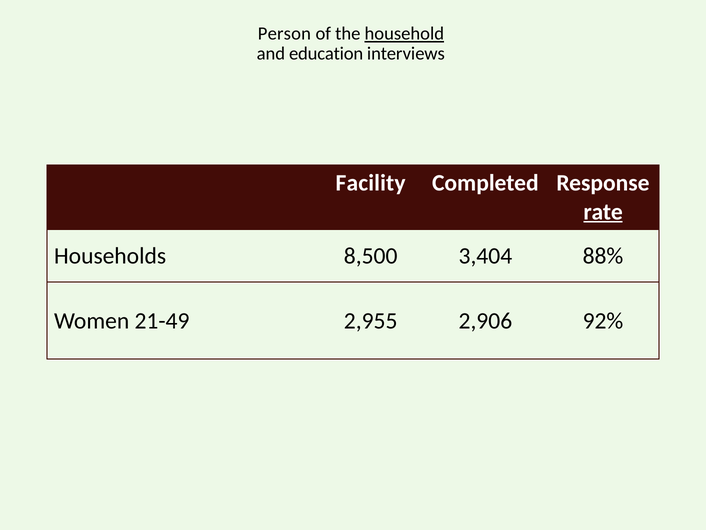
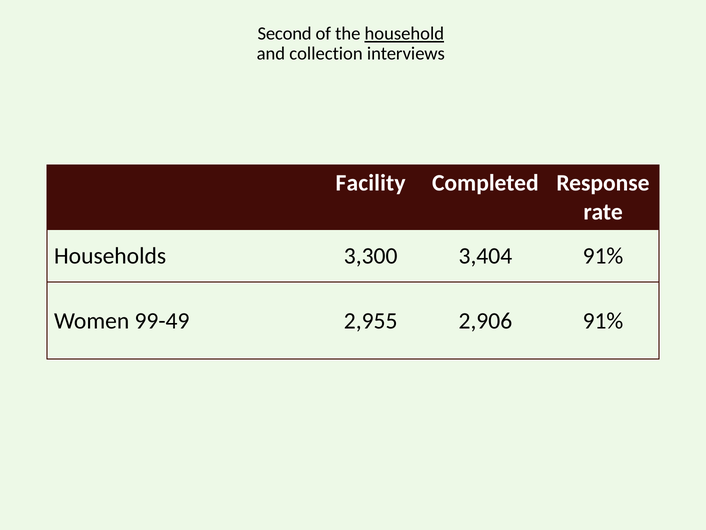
Person: Person -> Second
education: education -> collection
rate underline: present -> none
8,500: 8,500 -> 3,300
3,404 88%: 88% -> 91%
21-49: 21-49 -> 99-49
2,906 92%: 92% -> 91%
